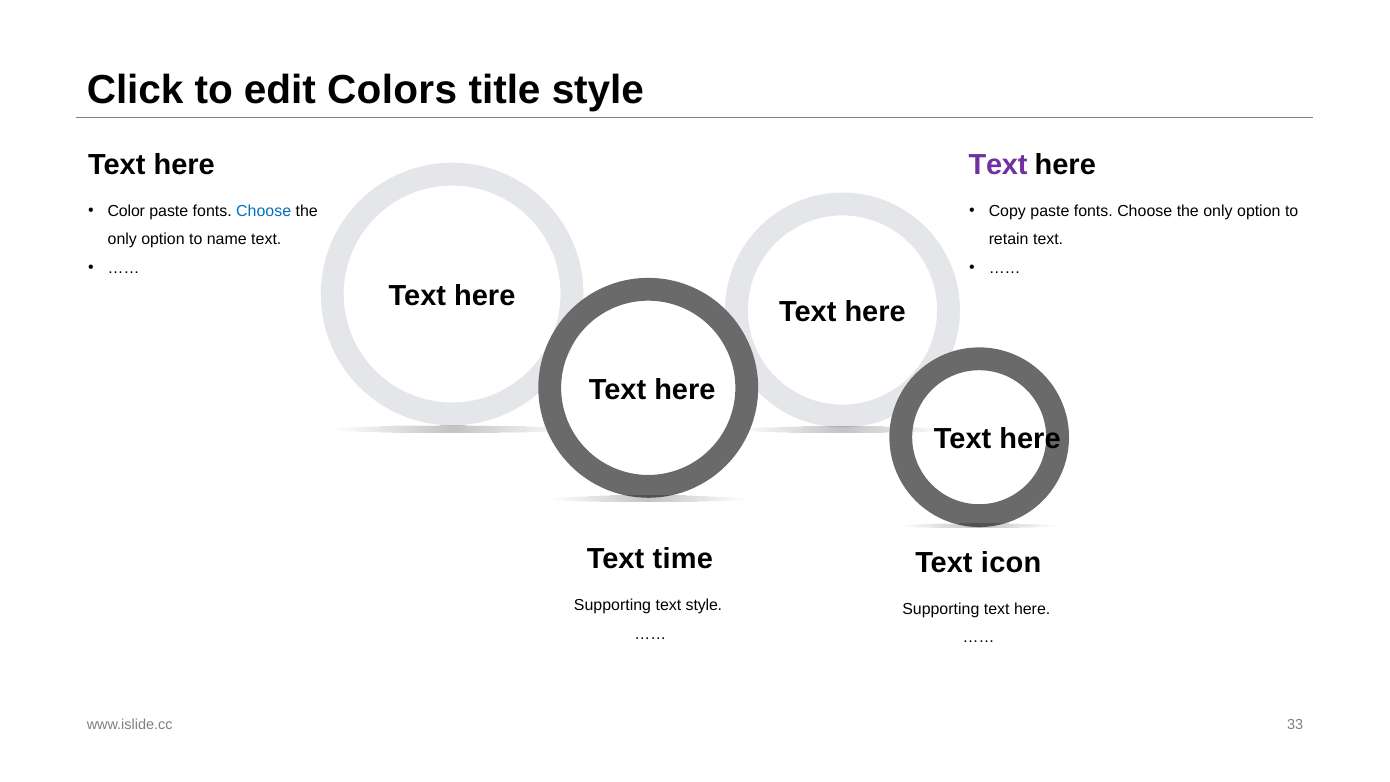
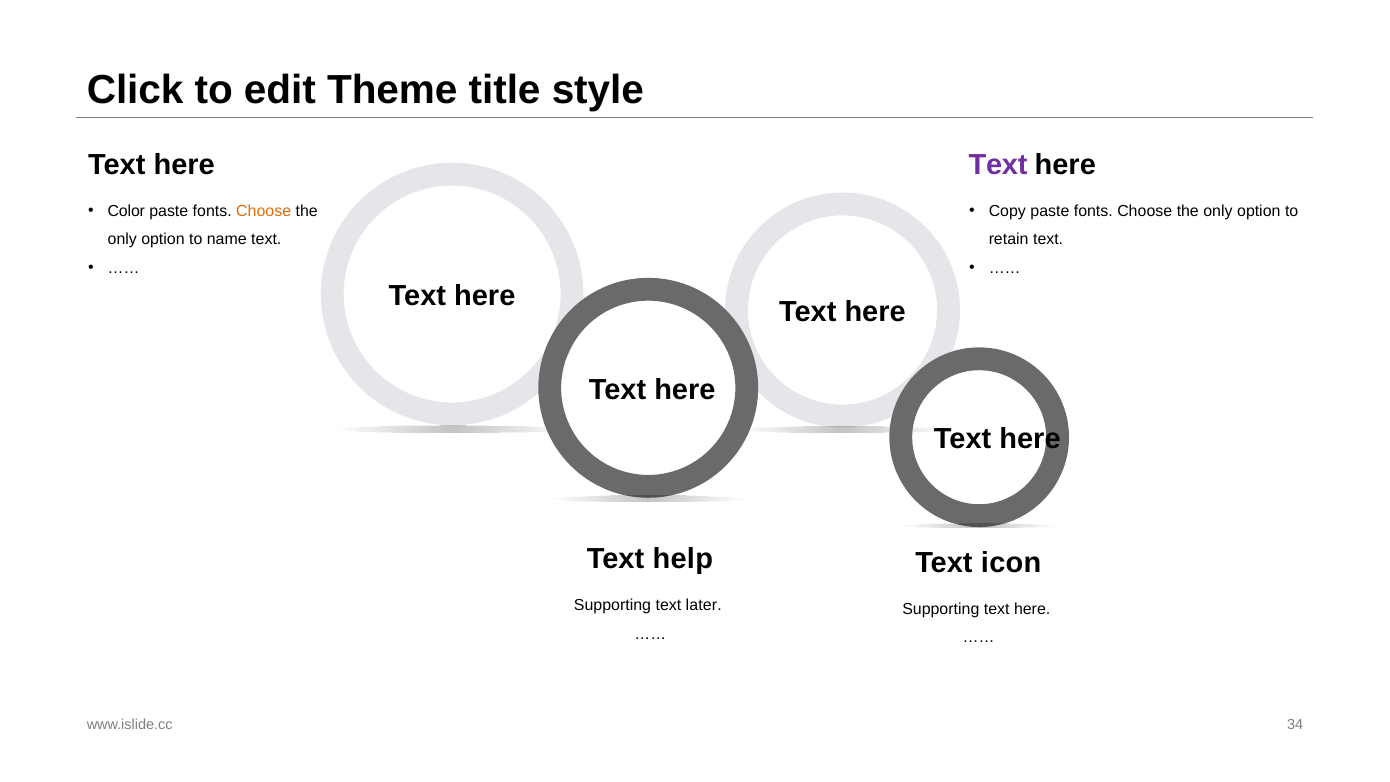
Colors: Colors -> Theme
Choose at (264, 211) colour: blue -> orange
time: time -> help
text style: style -> later
33: 33 -> 34
